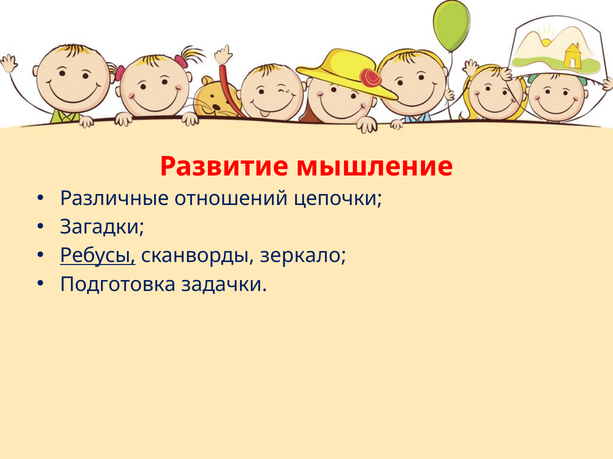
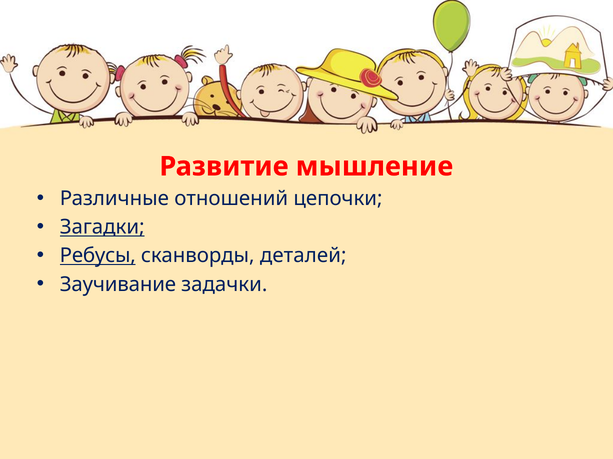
Загадки underline: none -> present
зеркало: зеркало -> деталей
Подготовка: Подготовка -> Заучивание
